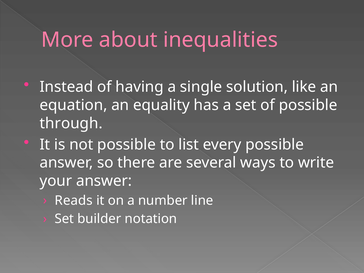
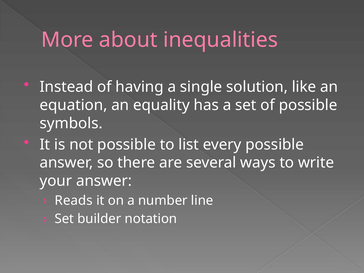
through: through -> symbols
